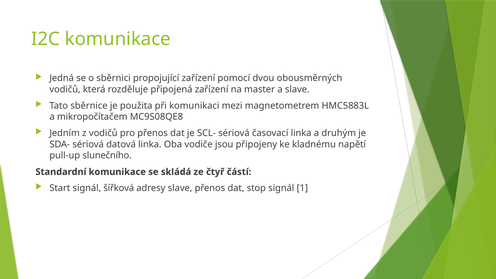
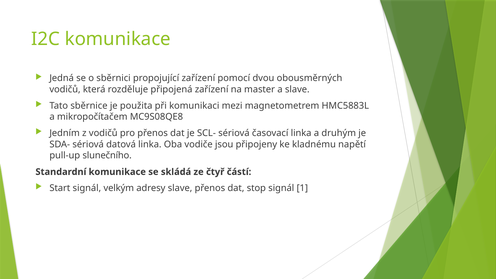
šířková: šířková -> velkým
